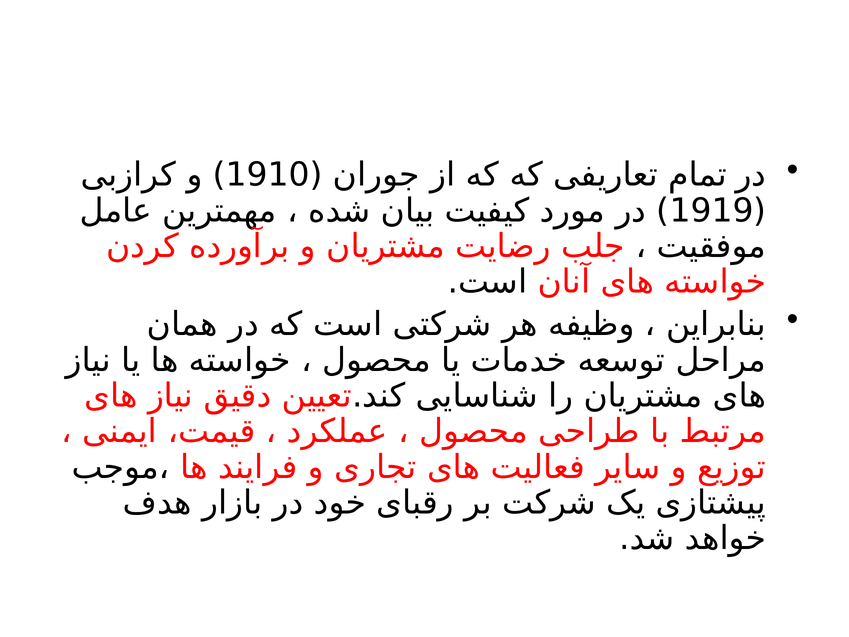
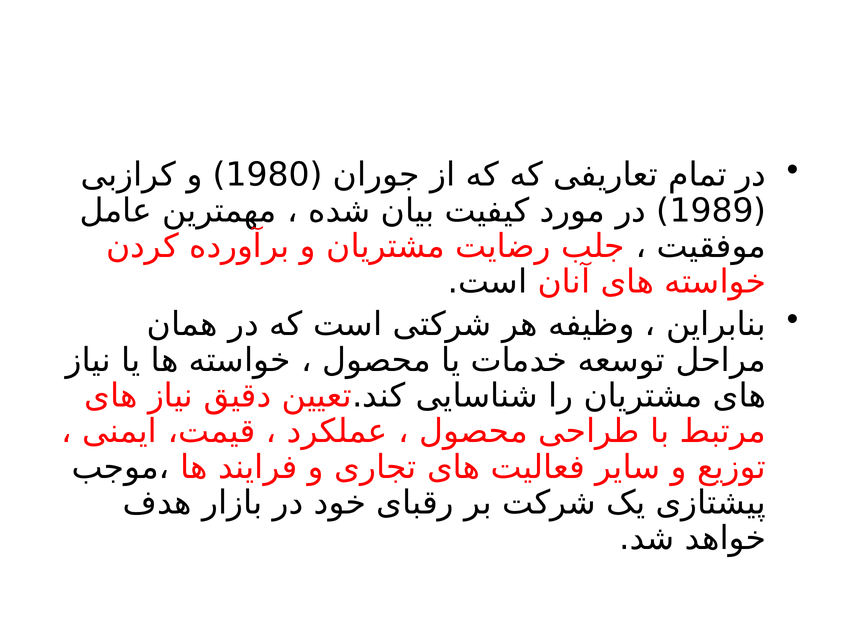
1910: 1910 -> 1980
1919: 1919 -> 1989
